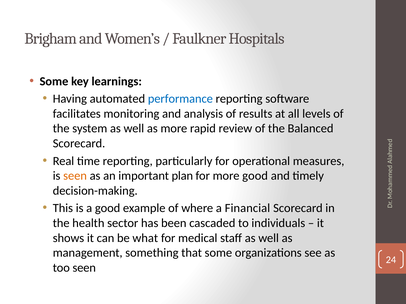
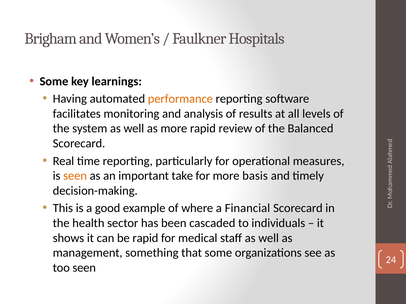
performance colour: blue -> orange
plan: plan -> take
more good: good -> basis
be what: what -> rapid
